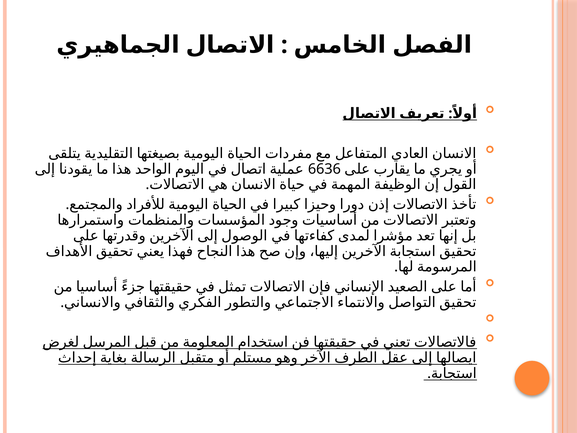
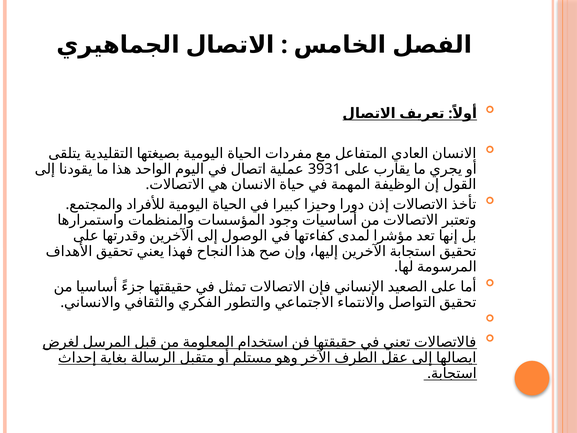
6636: 6636 -> 3931
